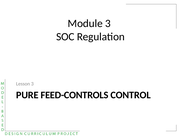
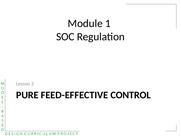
Module 3: 3 -> 1
FEED-CONTROLS: FEED-CONTROLS -> FEED-EFFECTIVE
